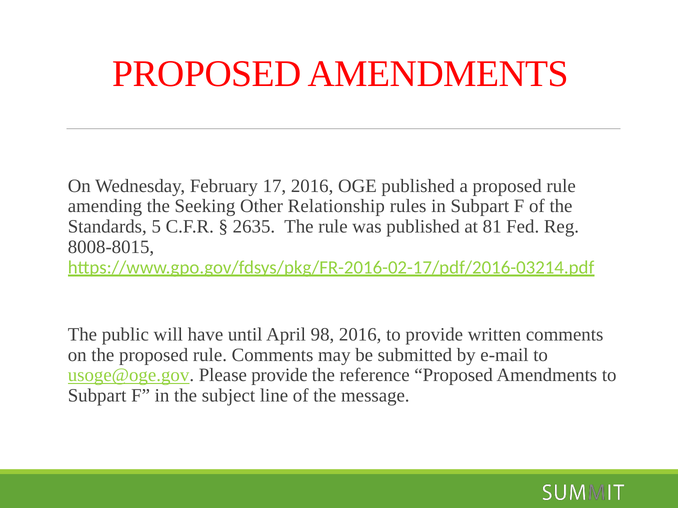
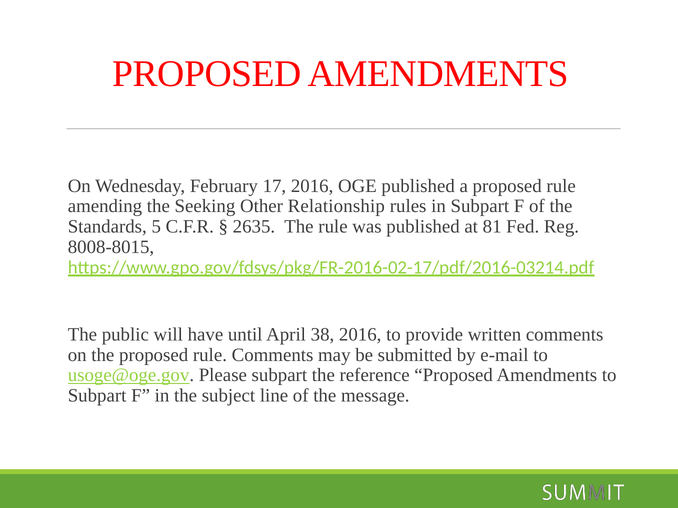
98: 98 -> 38
Please provide: provide -> subpart
